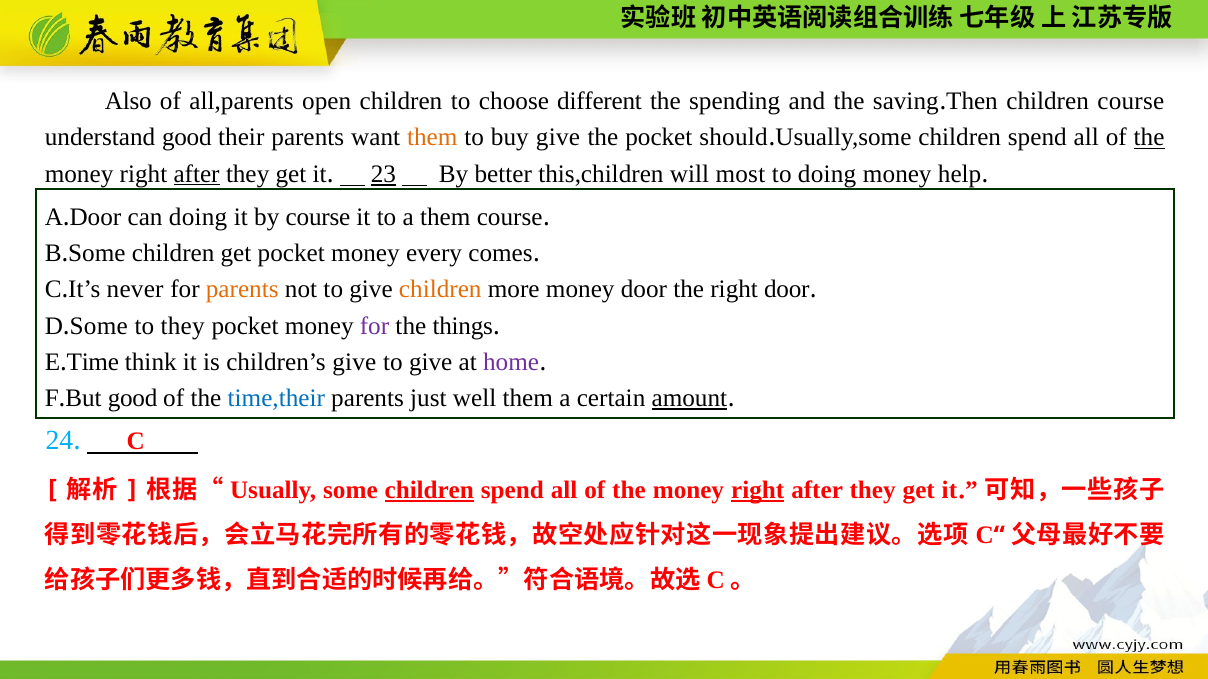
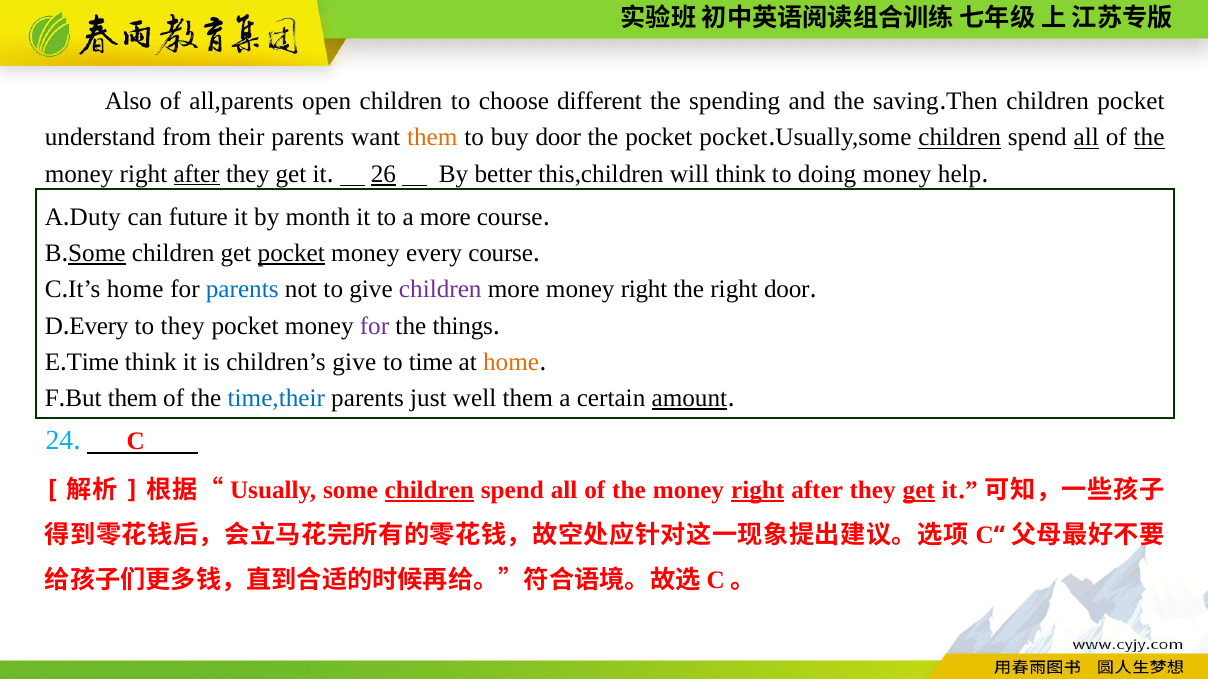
children course: course -> pocket
understand good: good -> from
buy give: give -> door
pocket should: should -> pocket
children at (960, 138) underline: none -> present
all at (1086, 138) underline: none -> present
23: 23 -> 26
will most: most -> think
Door at (95, 217): Door -> Duty
can doing: doing -> future
by course: course -> month
a them: them -> more
Some at (97, 254) underline: none -> present
pocket at (291, 254) underline: none -> present
every comes: comes -> course
never at (135, 290): never -> home
parents at (242, 290) colour: orange -> blue
children at (440, 290) colour: orange -> purple
more money door: door -> right
Some at (99, 326): Some -> Every
give at (431, 362): give -> time
home at (511, 362) colour: purple -> orange
good at (133, 399): good -> them
get at (919, 490) underline: none -> present
